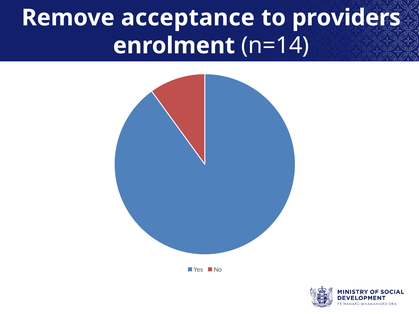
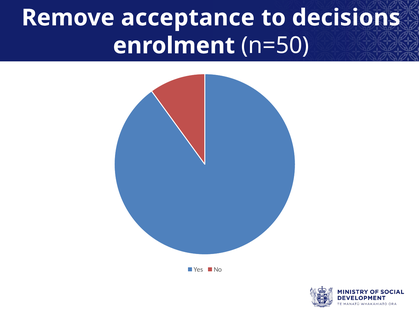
providers: providers -> decisions
n=14: n=14 -> n=50
